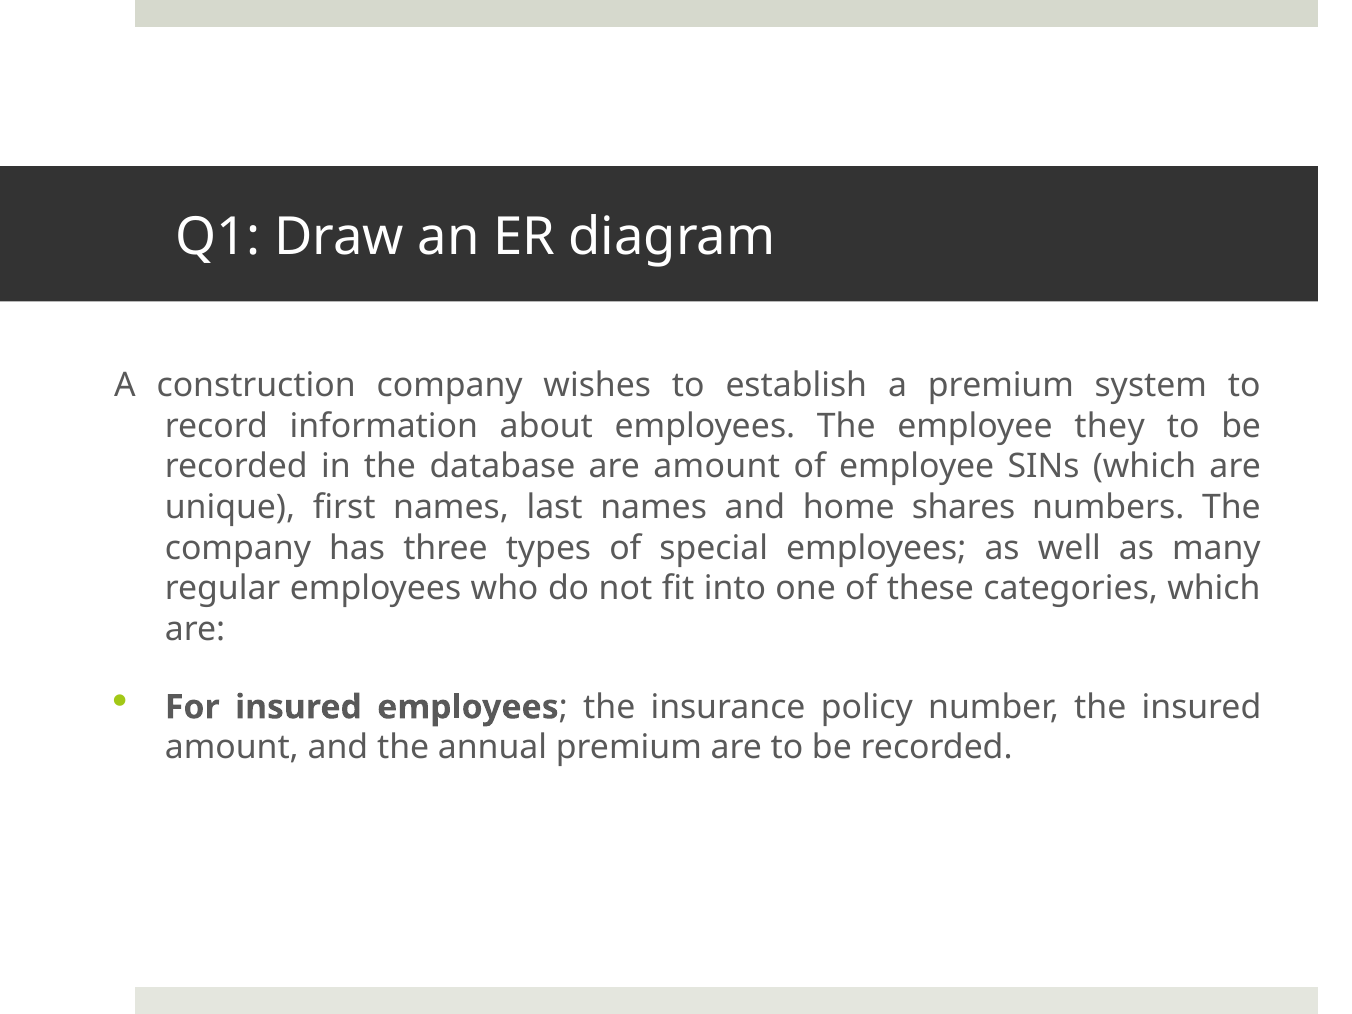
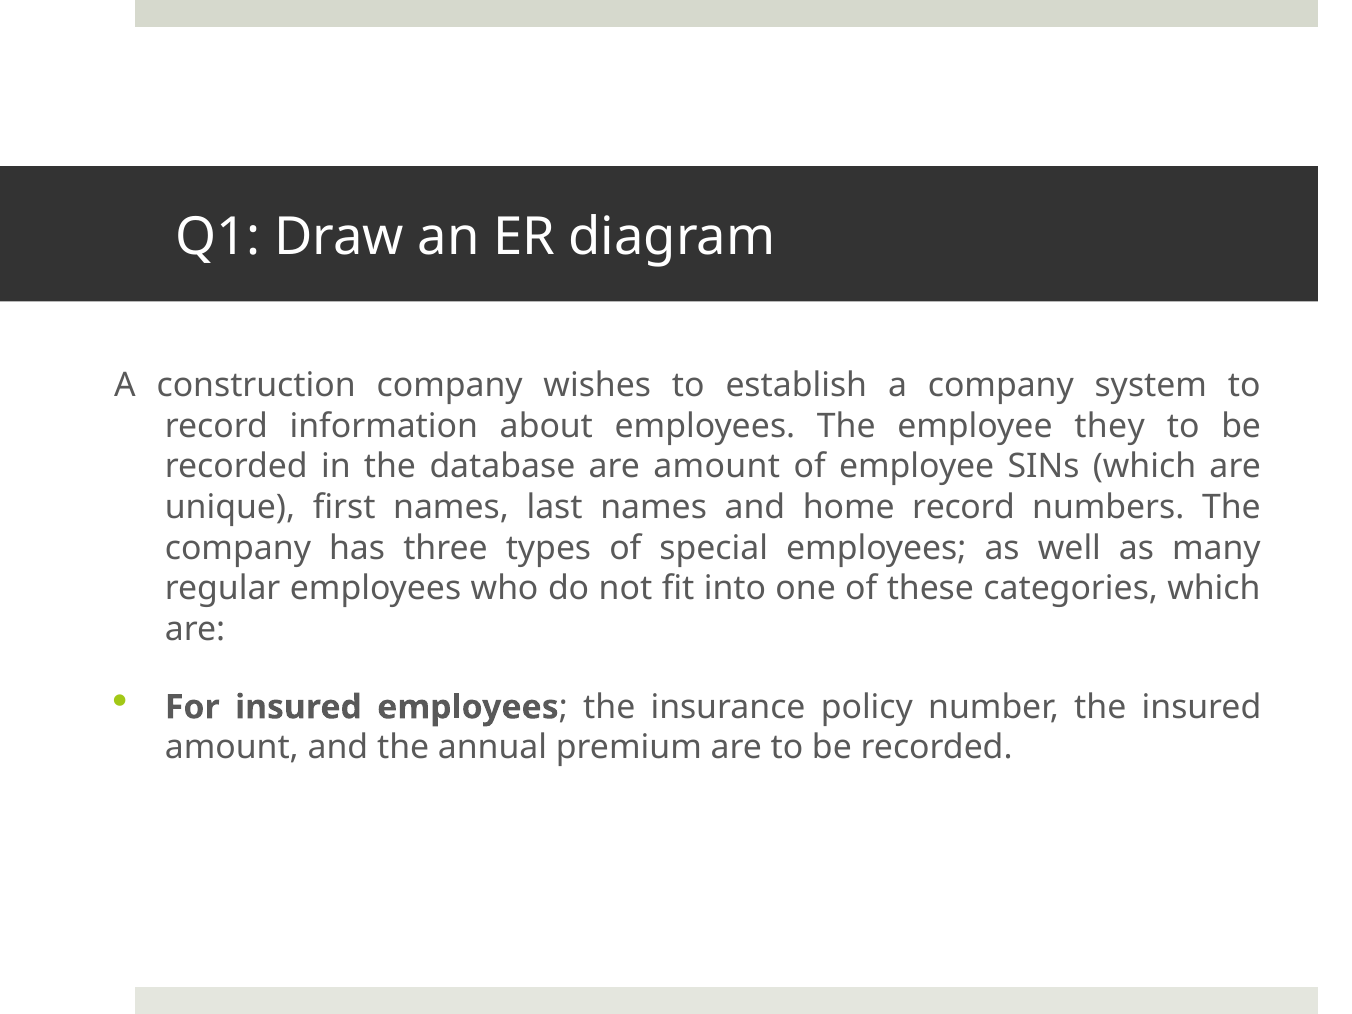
a premium: premium -> company
home shares: shares -> record
